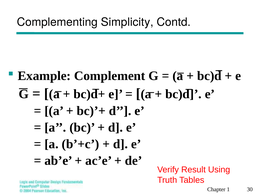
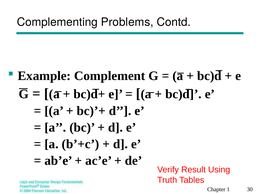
Simplicity: Simplicity -> Problems
